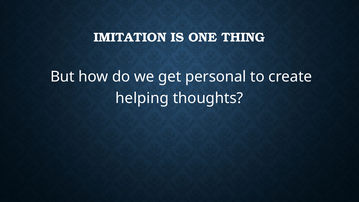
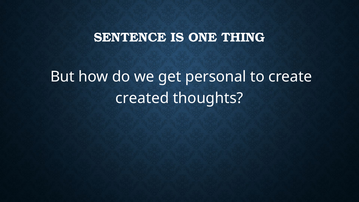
IMITATION: IMITATION -> SENTENCE
helping: helping -> created
